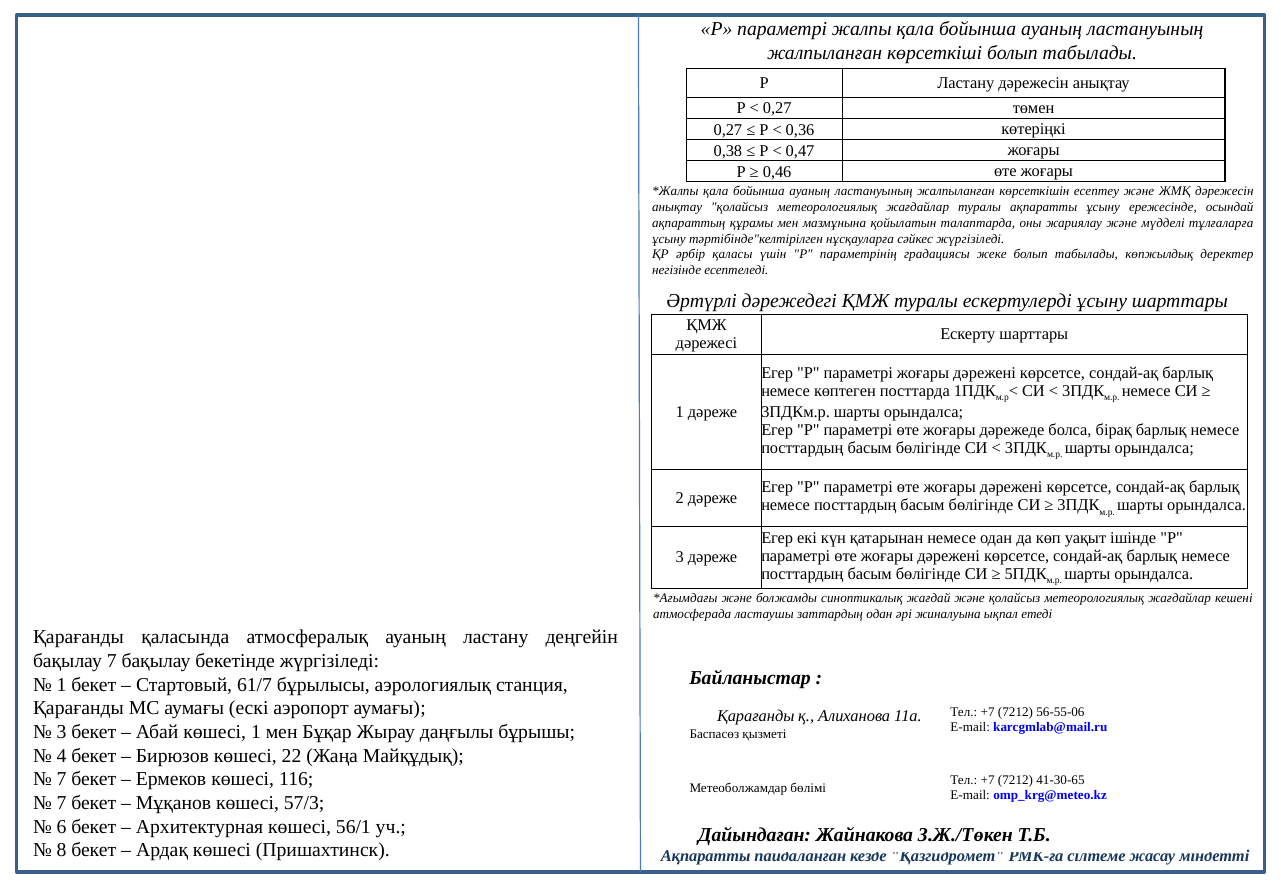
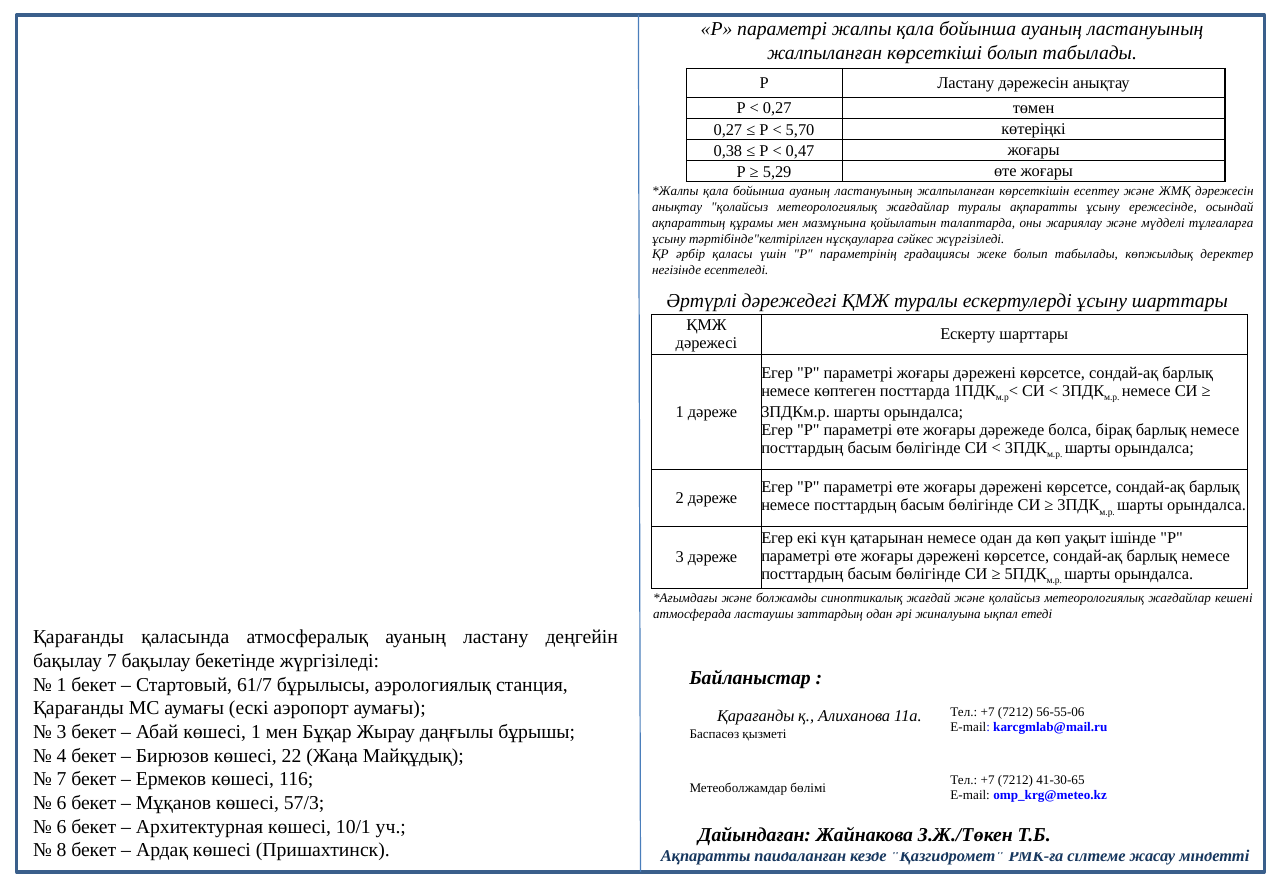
0,36: 0,36 -> 5,70
0,46: 0,46 -> 5,29
7 at (62, 803): 7 -> 6
56/1: 56/1 -> 10/1
